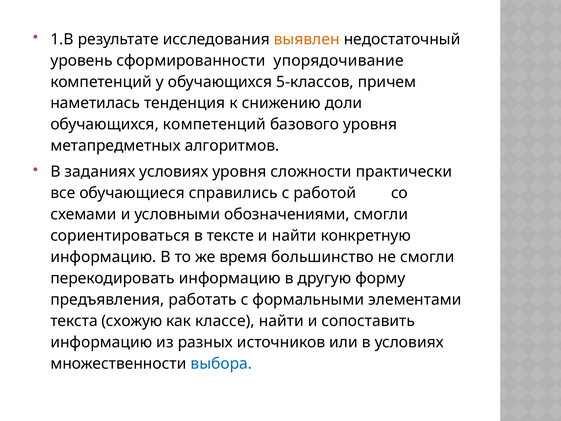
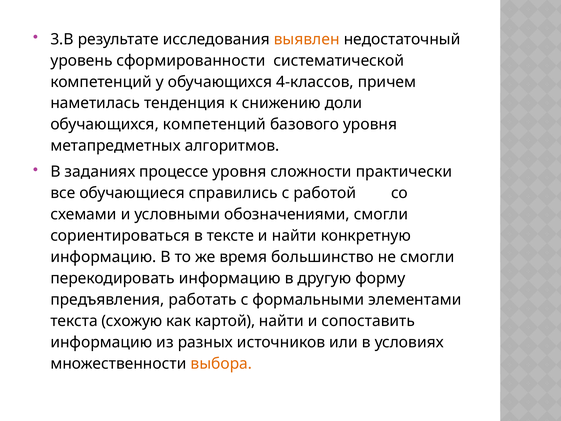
1.В: 1.В -> 3.В
упорядочивание: упорядочивание -> систематической
5-классов: 5-классов -> 4-классов
заданиях условиях: условиях -> процессе
классе: классе -> картой
выбора colour: blue -> orange
